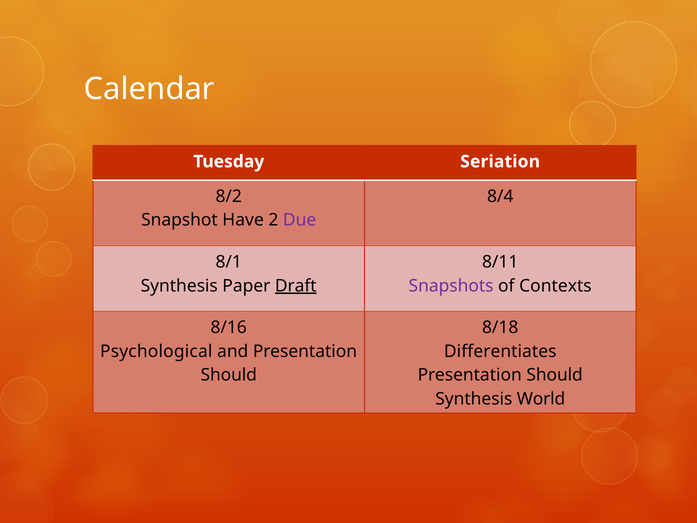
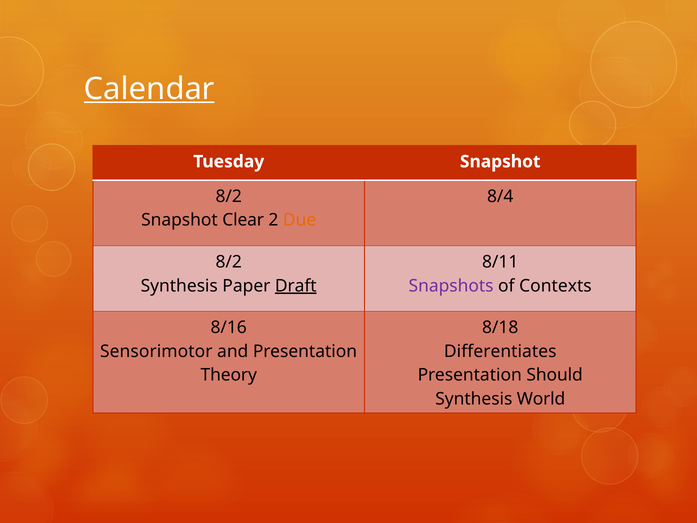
Calendar underline: none -> present
Tuesday Seriation: Seriation -> Snapshot
Have: Have -> Clear
Due colour: purple -> orange
8/1 at (229, 262): 8/1 -> 8/2
Psychological: Psychological -> Sensorimotor
Should at (229, 375): Should -> Theory
